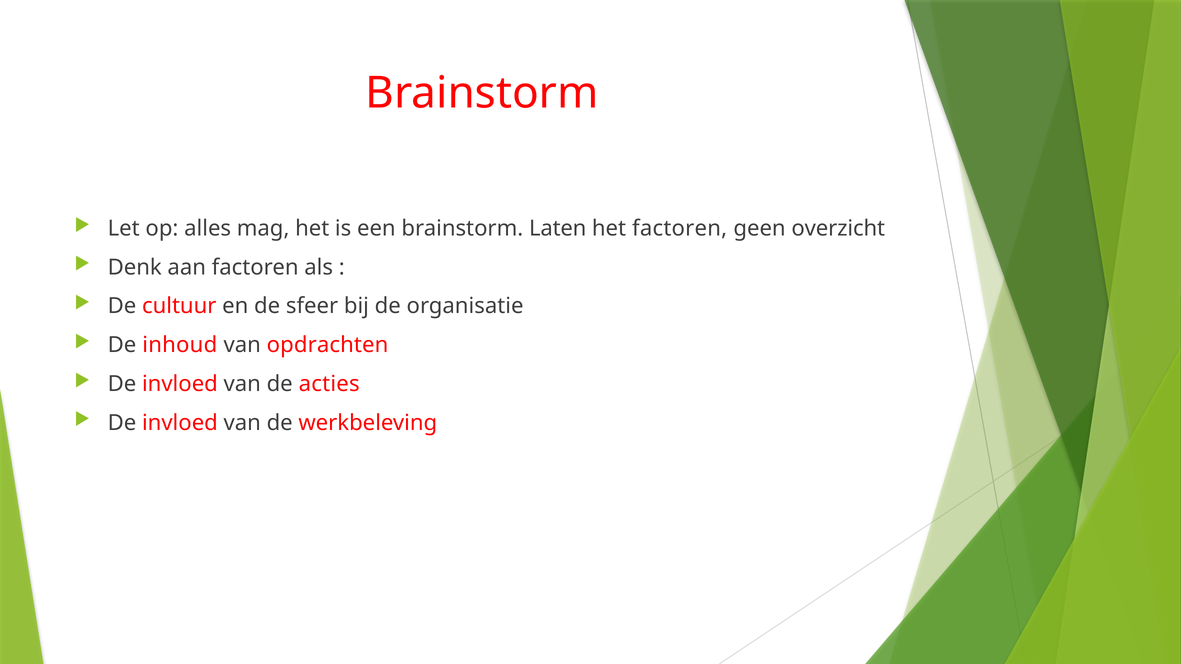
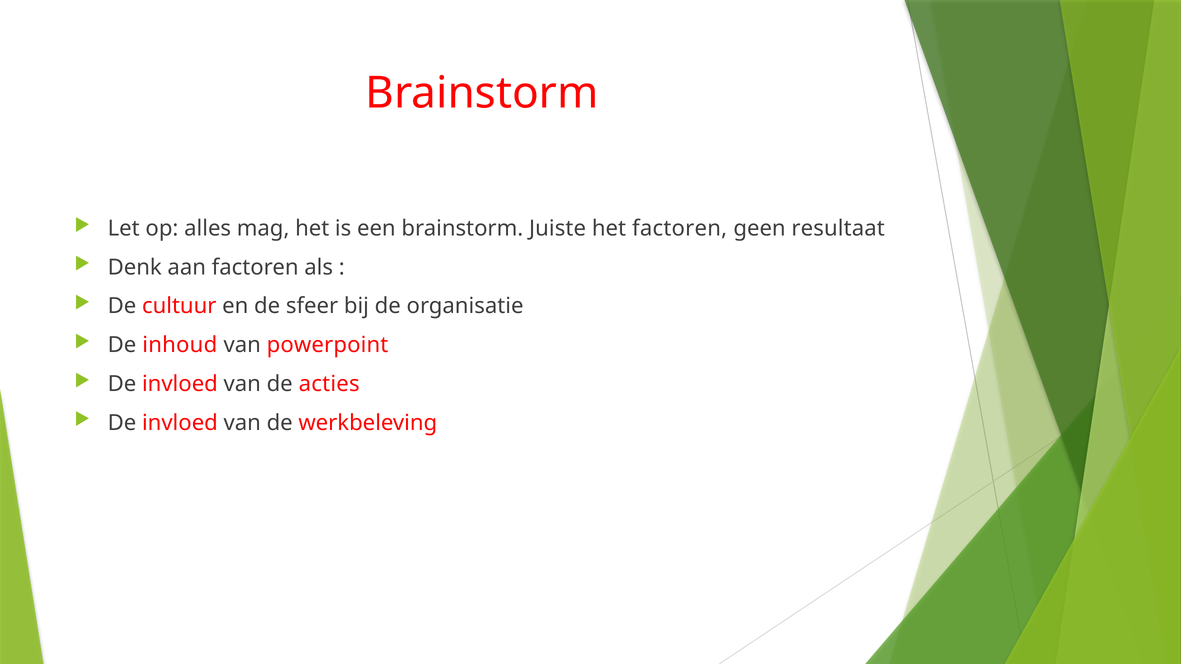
Laten: Laten -> Juiste
overzicht: overzicht -> resultaat
opdrachten: opdrachten -> powerpoint
